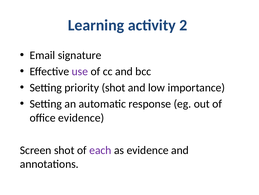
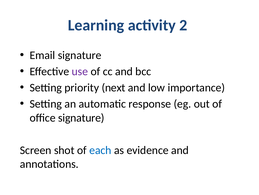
priority shot: shot -> next
office evidence: evidence -> signature
each colour: purple -> blue
